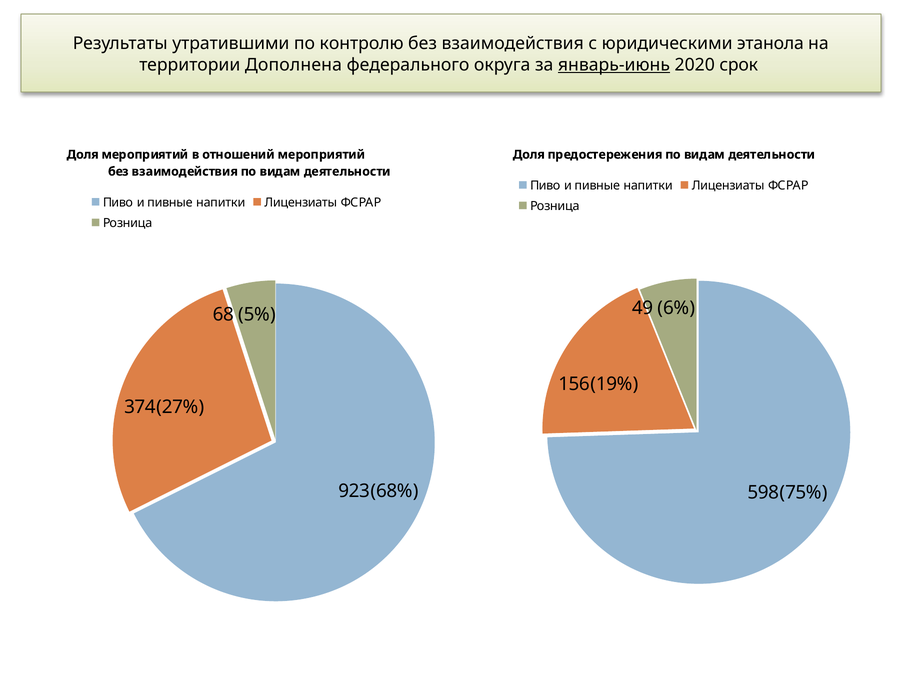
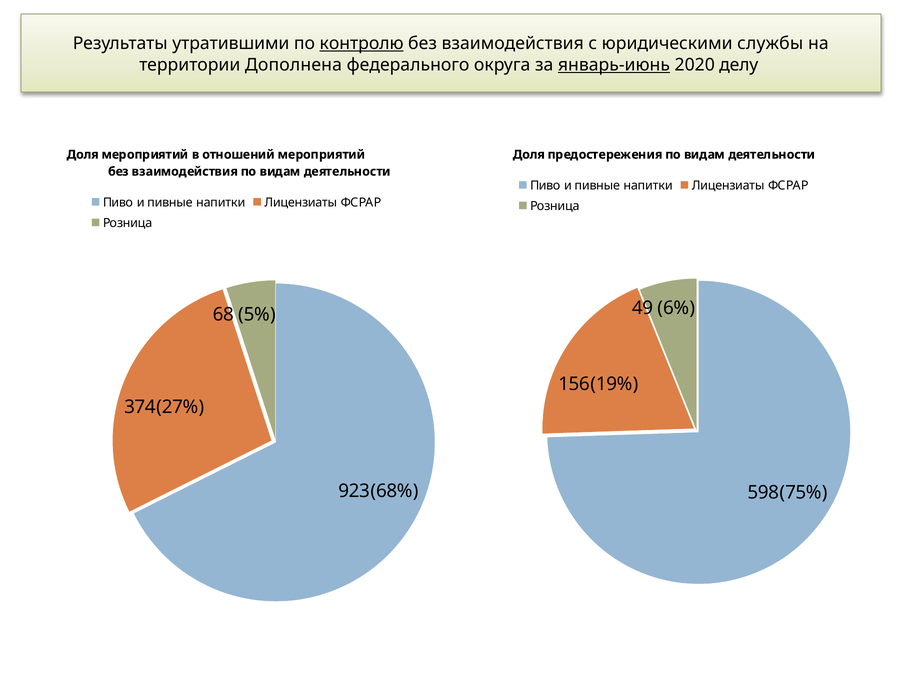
контролю underline: none -> present
этанола: этанола -> службы
срок: срок -> делу
